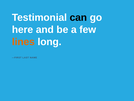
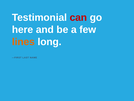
can colour: black -> red
